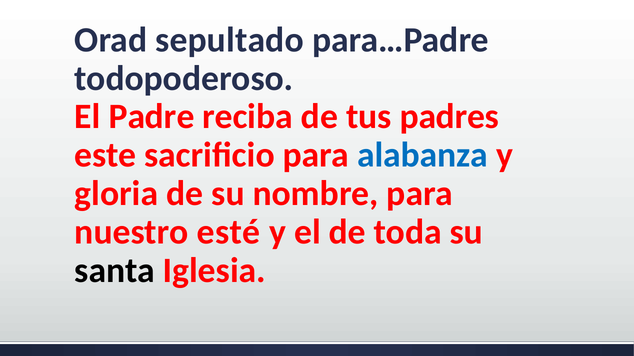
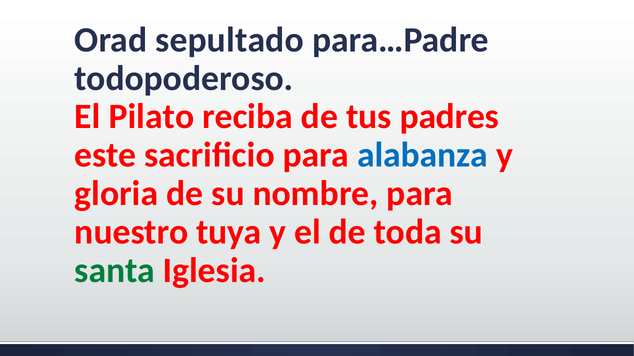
Padre: Padre -> Pilato
esté: esté -> tuya
santa colour: black -> green
